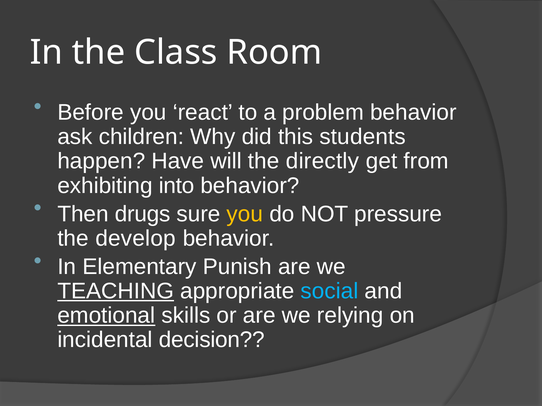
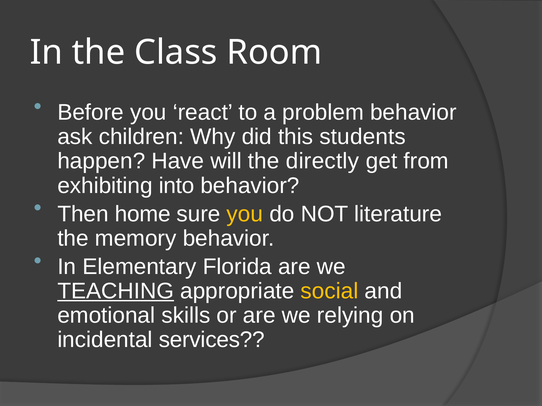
drugs: drugs -> home
pressure: pressure -> literature
develop: develop -> memory
Punish: Punish -> Florida
social colour: light blue -> yellow
emotional underline: present -> none
decision: decision -> services
